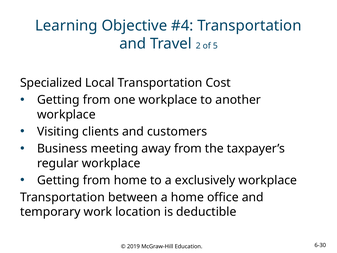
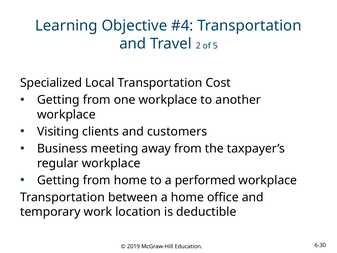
exclusively: exclusively -> performed
